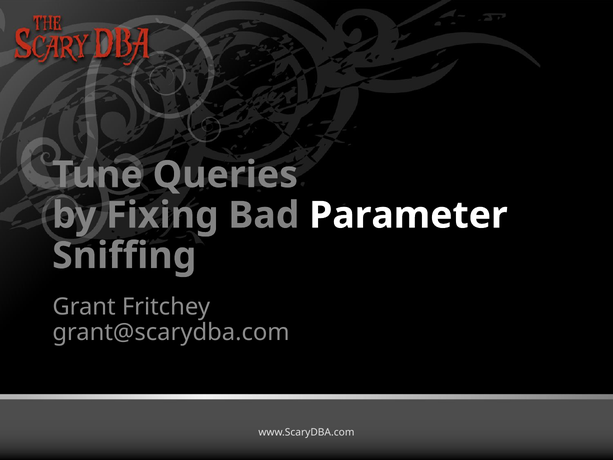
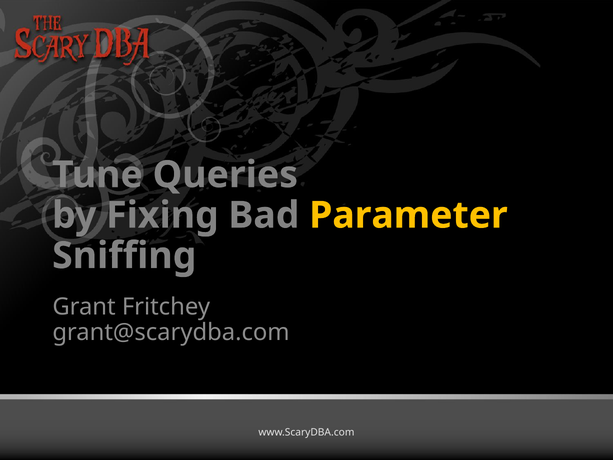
Parameter colour: white -> yellow
